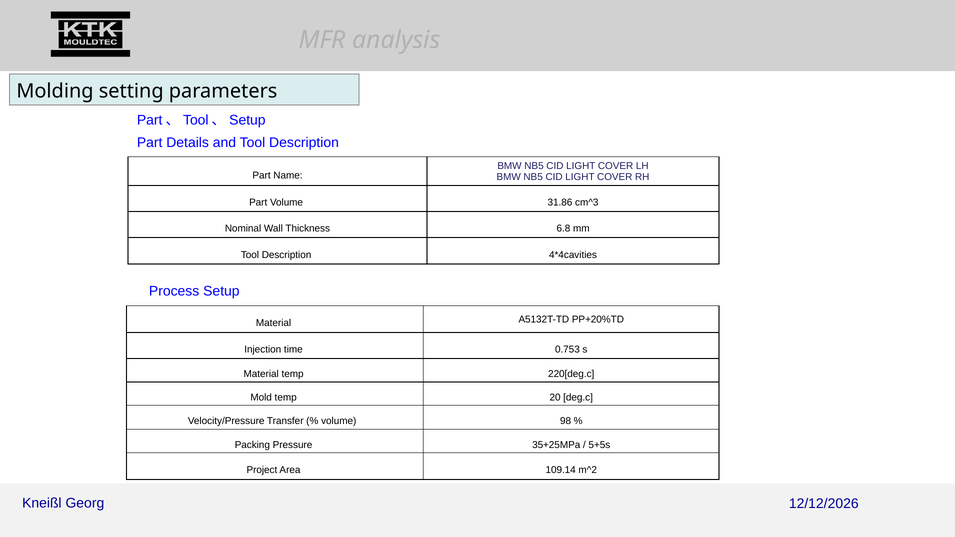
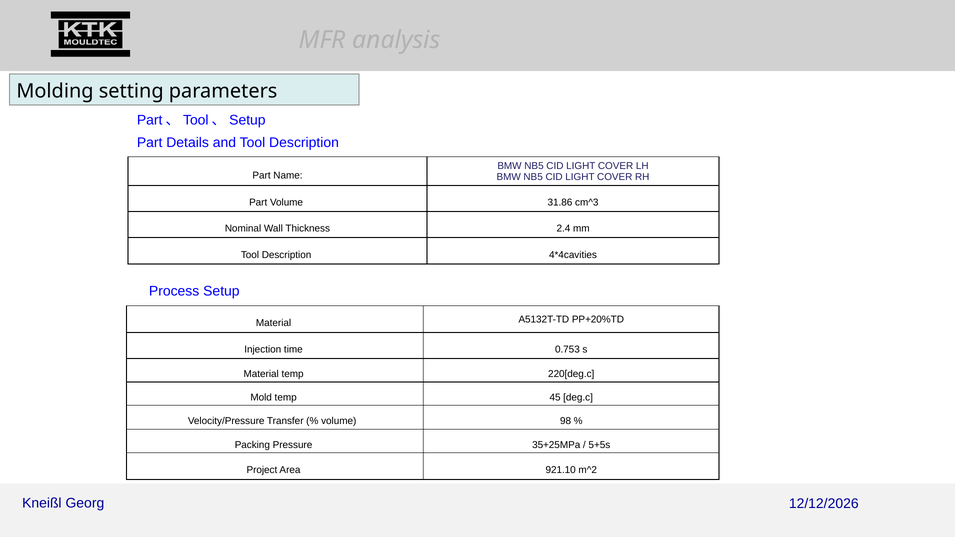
6.8: 6.8 -> 2.4
20: 20 -> 45
109.14: 109.14 -> 921.10
